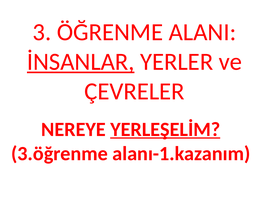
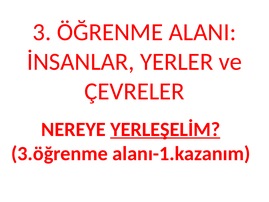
İNSANLAR underline: present -> none
